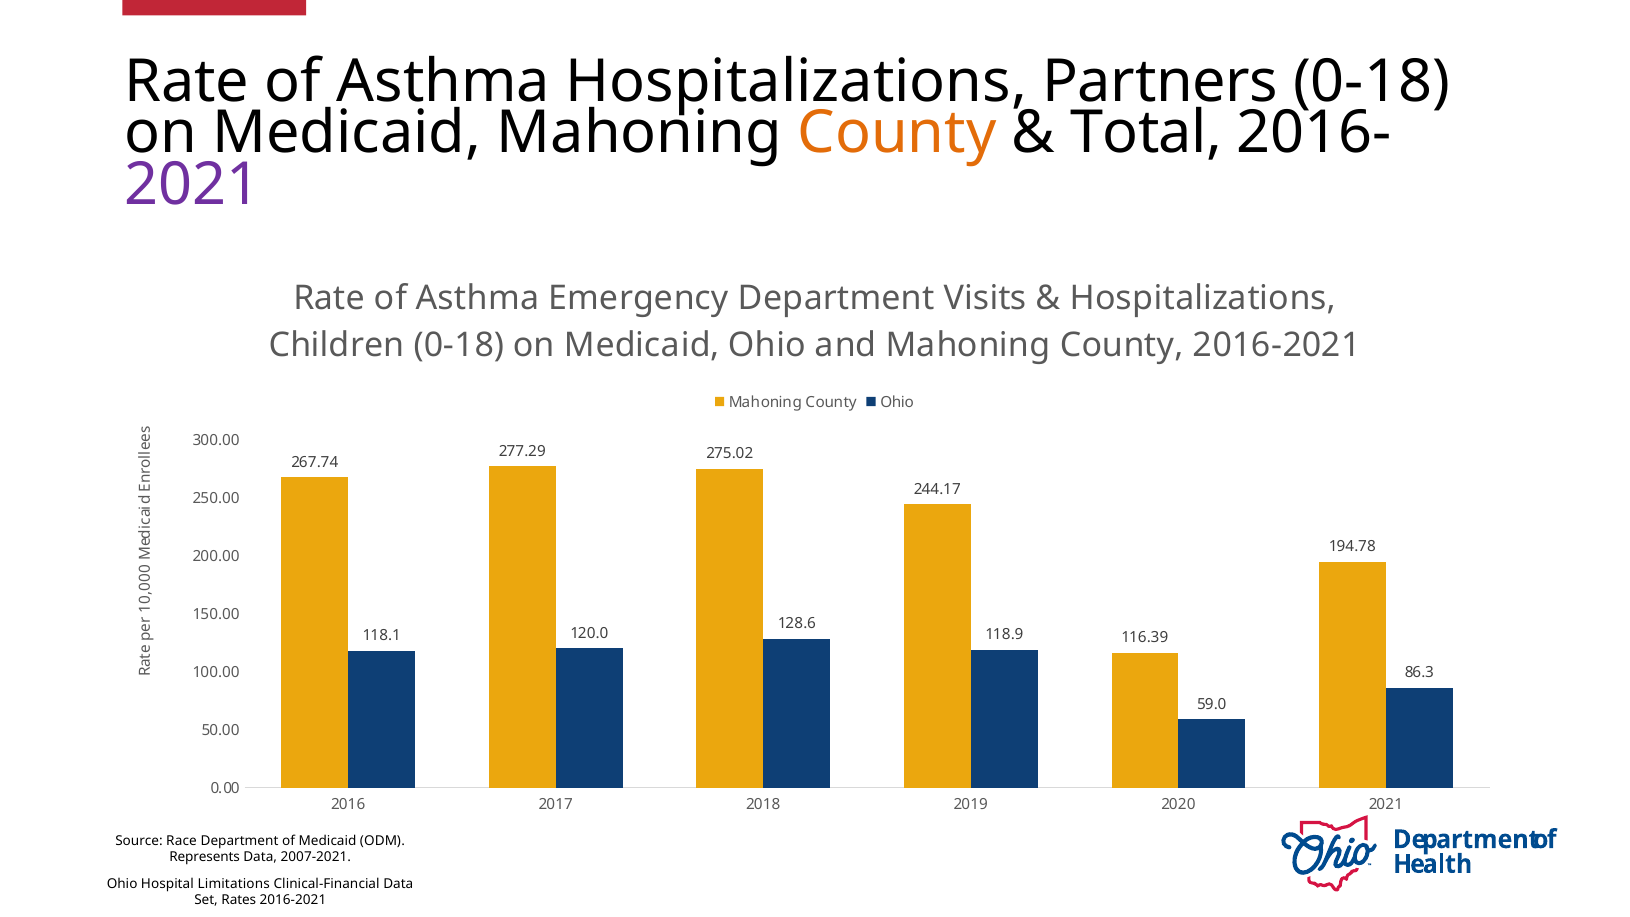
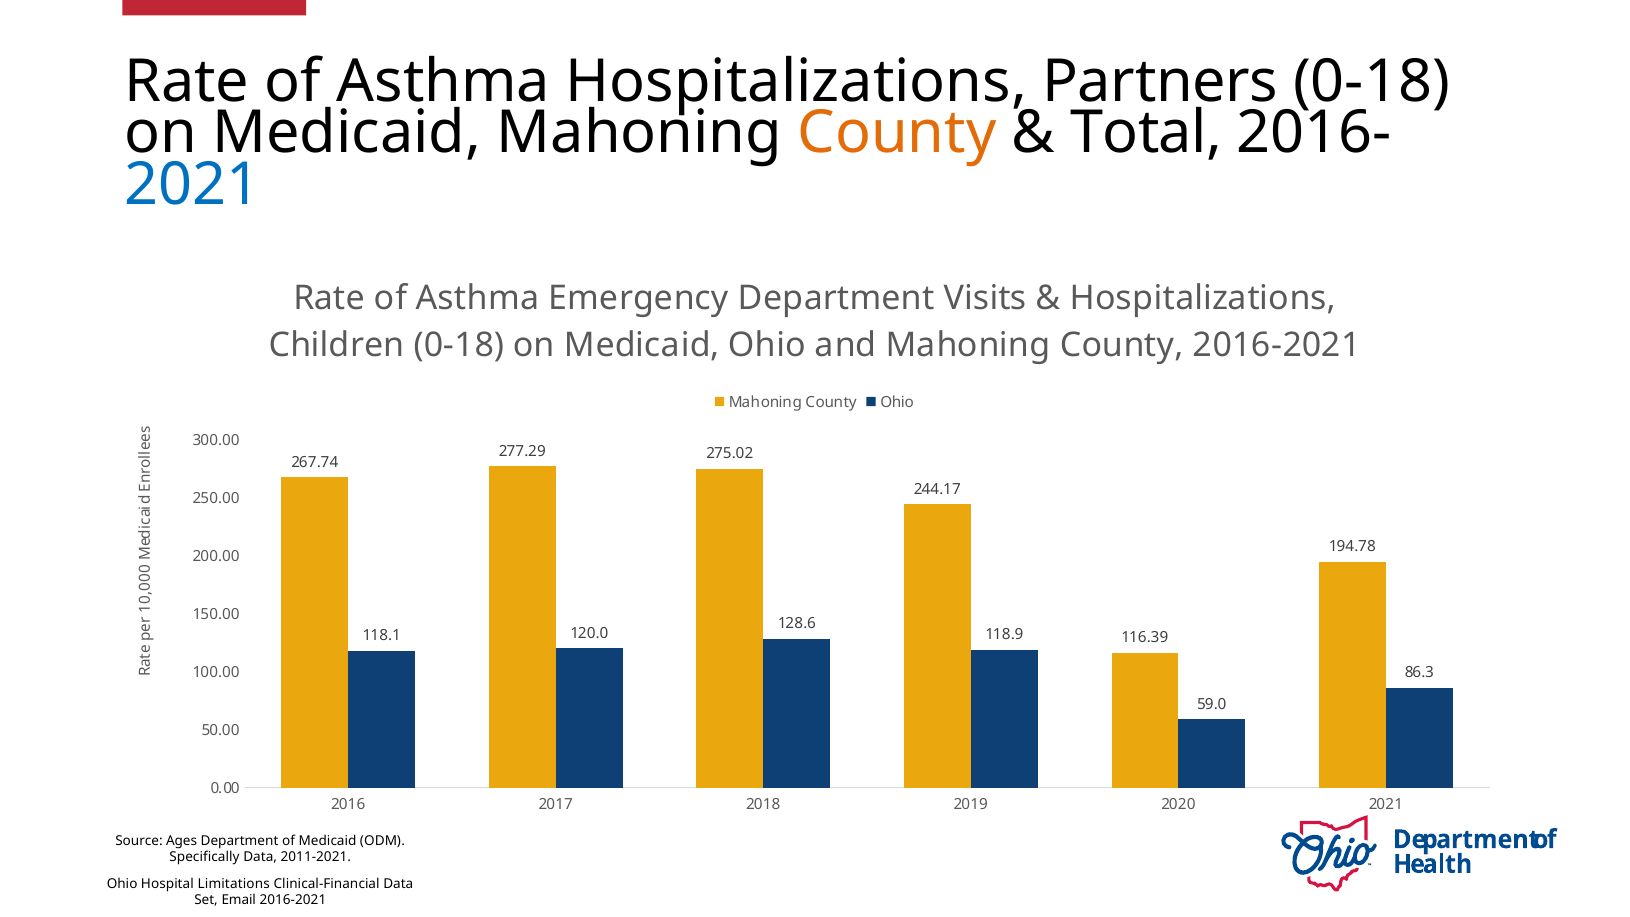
2021 at (192, 185) colour: purple -> blue
Race: Race -> Ages
Represents: Represents -> Specifically
2007-2021: 2007-2021 -> 2011-2021
Rates: Rates -> Email
